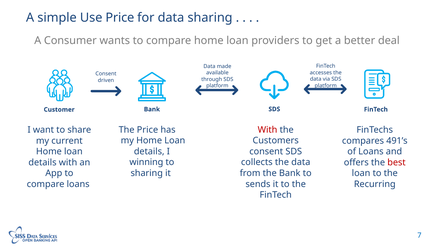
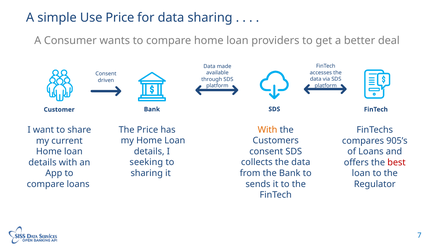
With at (268, 130) colour: red -> orange
491’s: 491’s -> 905’s
winning: winning -> seeking
Recurring: Recurring -> Regulator
